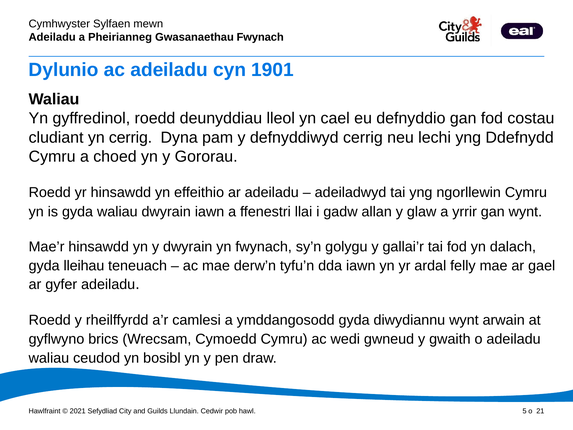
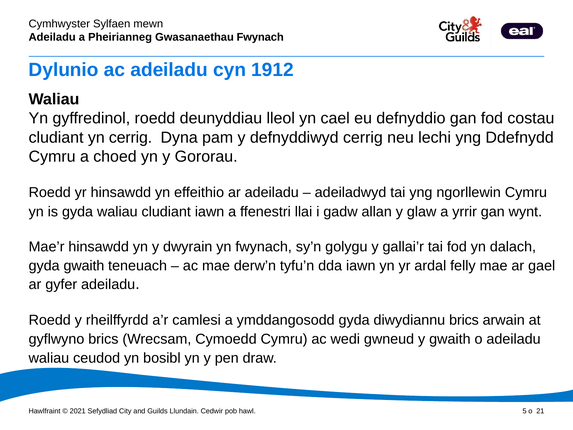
1901: 1901 -> 1912
waliau dwyrain: dwyrain -> cludiant
gyda lleihau: lleihau -> gwaith
diwydiannu wynt: wynt -> brics
